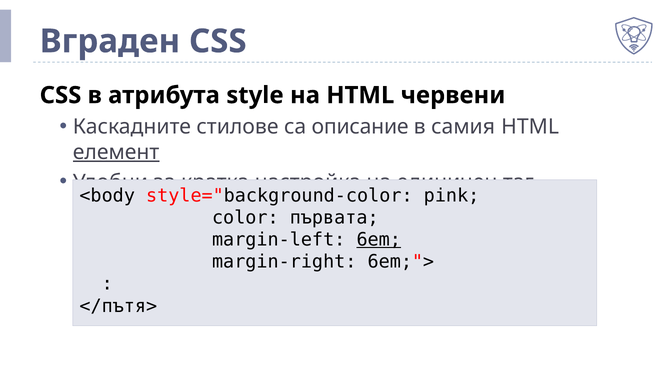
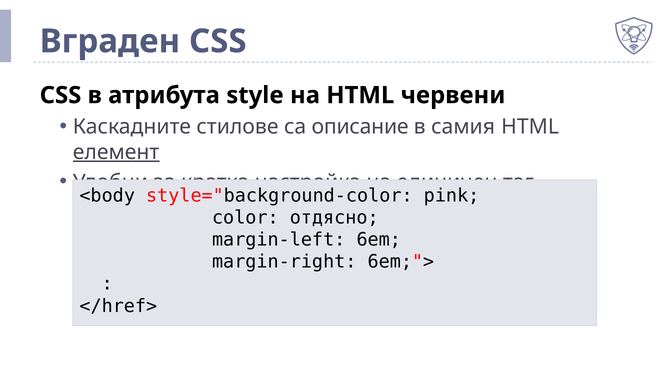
първата: първата -> отдясно
6em underline: present -> none
</пътя>: </пътя> -> </href>
